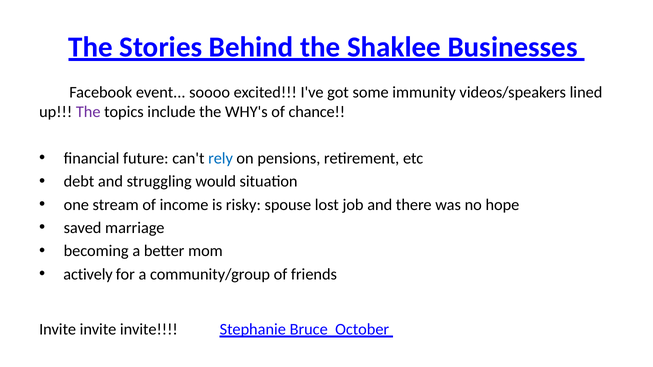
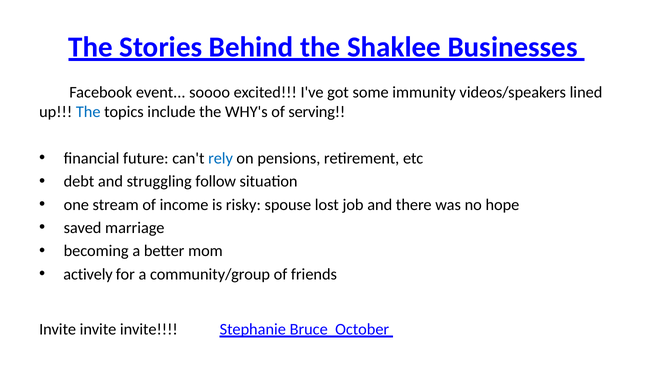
The at (88, 112) colour: purple -> blue
chance: chance -> serving
would: would -> follow
